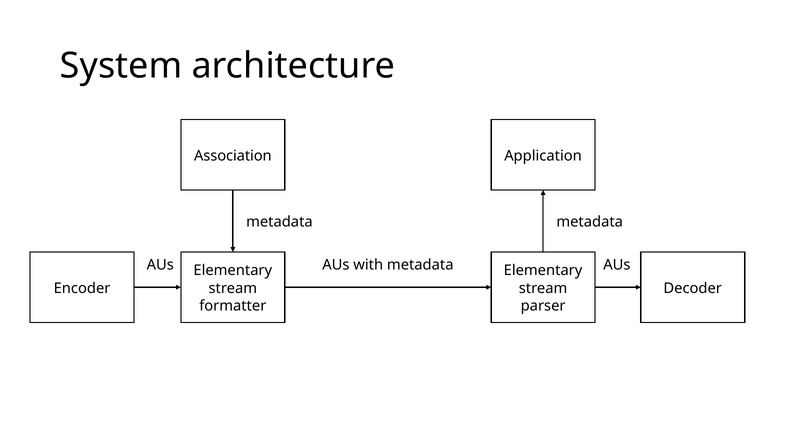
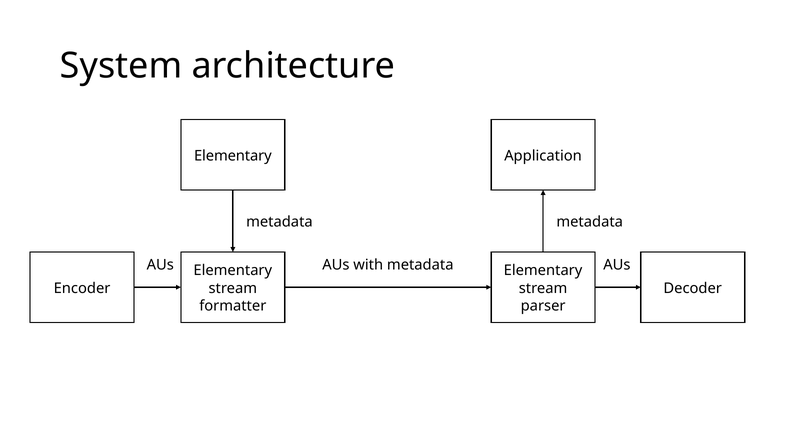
Association at (233, 156): Association -> Elementary
